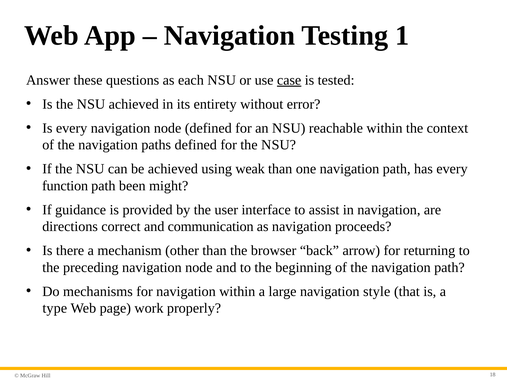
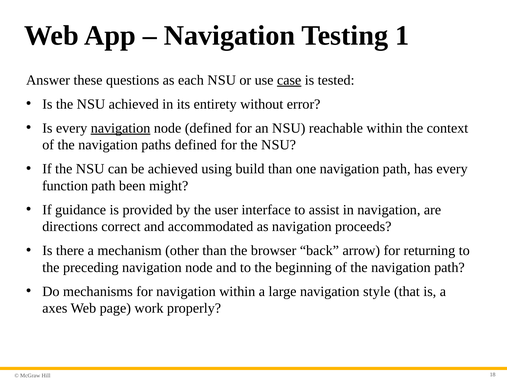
navigation at (121, 128) underline: none -> present
weak: weak -> build
communication: communication -> accommodated
type: type -> axes
